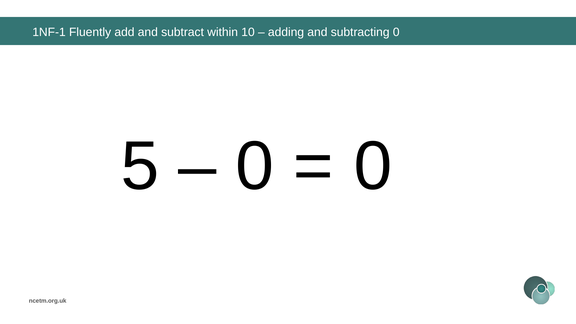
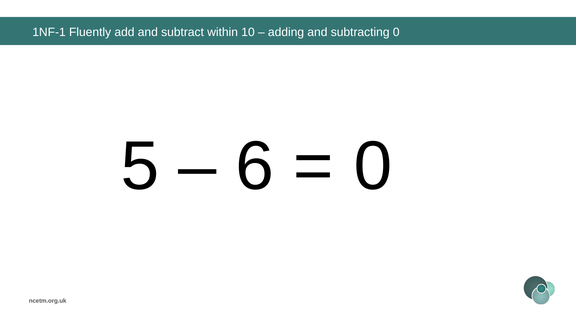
0 at (255, 166): 0 -> 6
